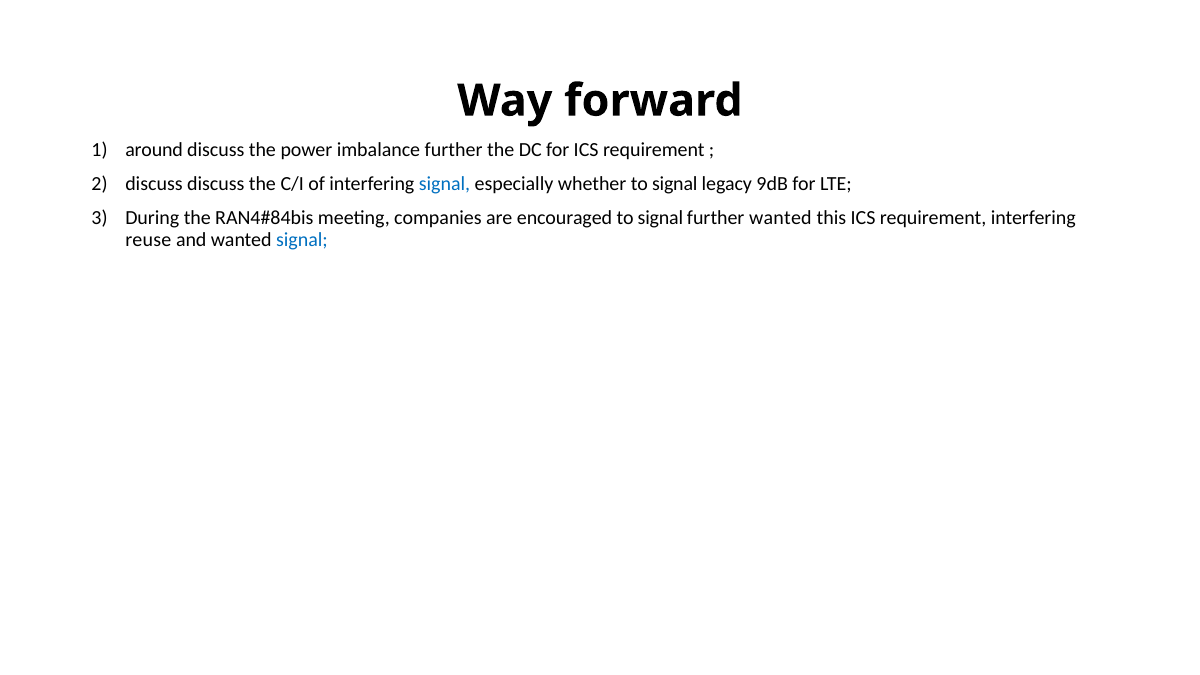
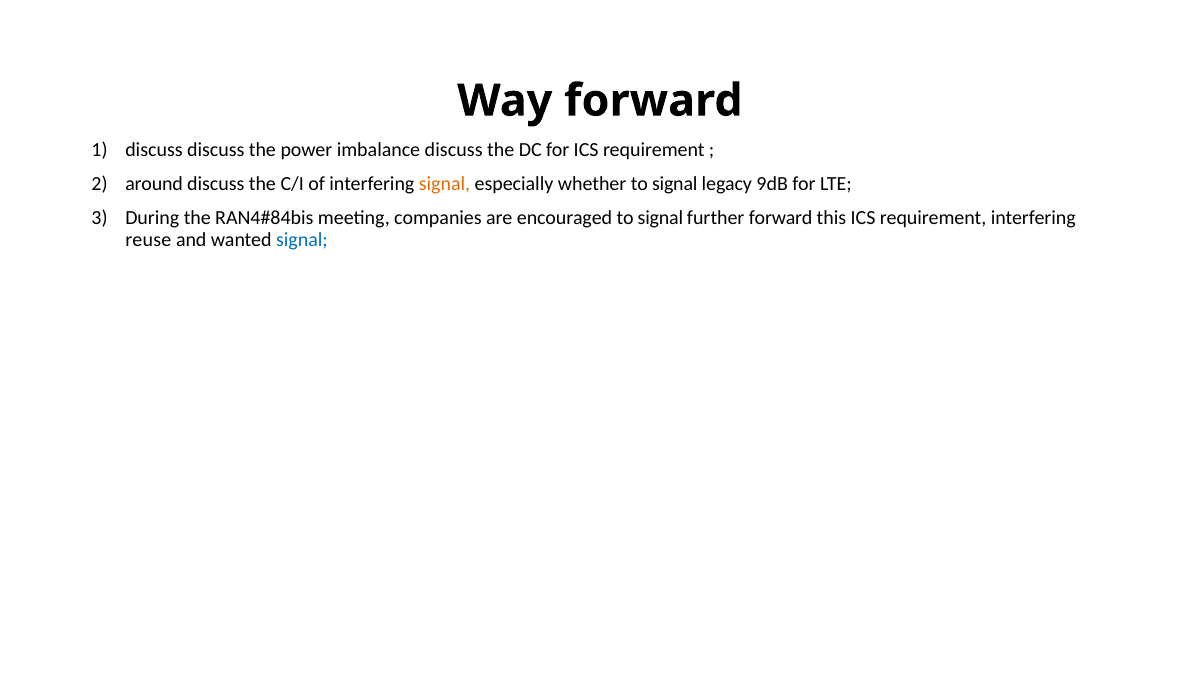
around at (154, 150): around -> discuss
imbalance further: further -> discuss
discuss at (154, 184): discuss -> around
signal at (444, 184) colour: blue -> orange
further wanted: wanted -> forward
